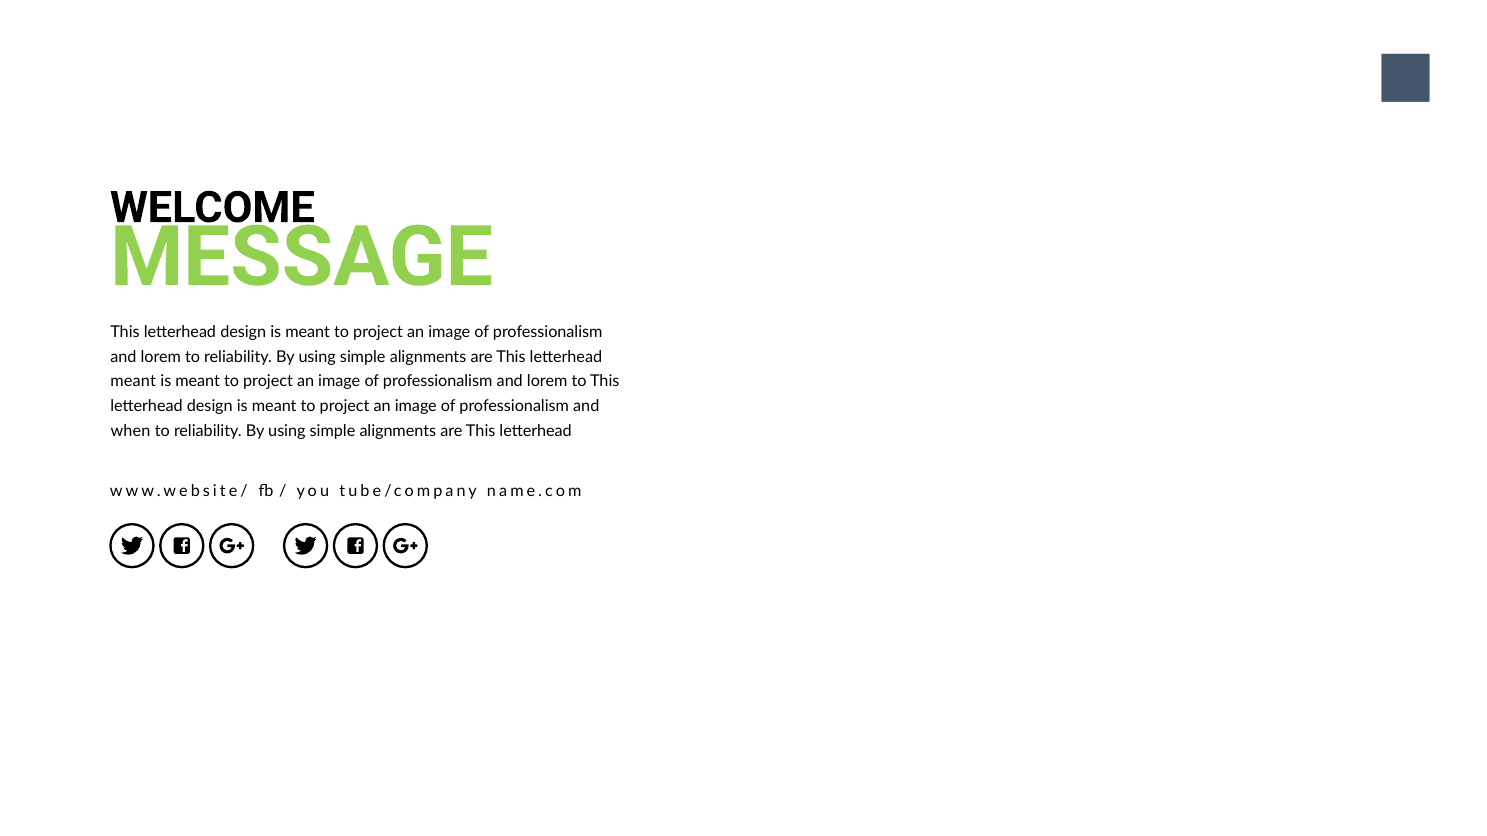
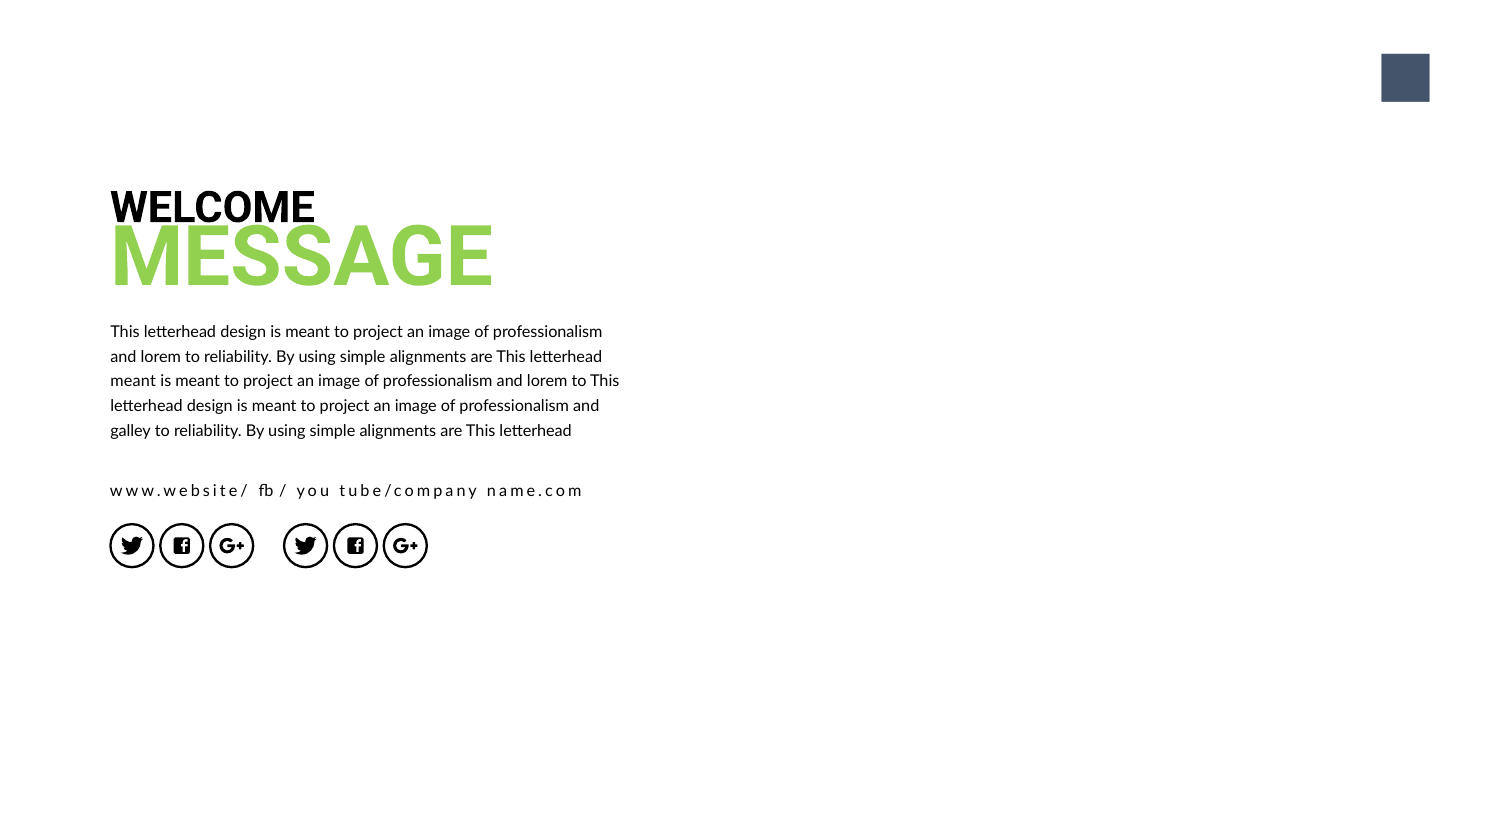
when: when -> galley
